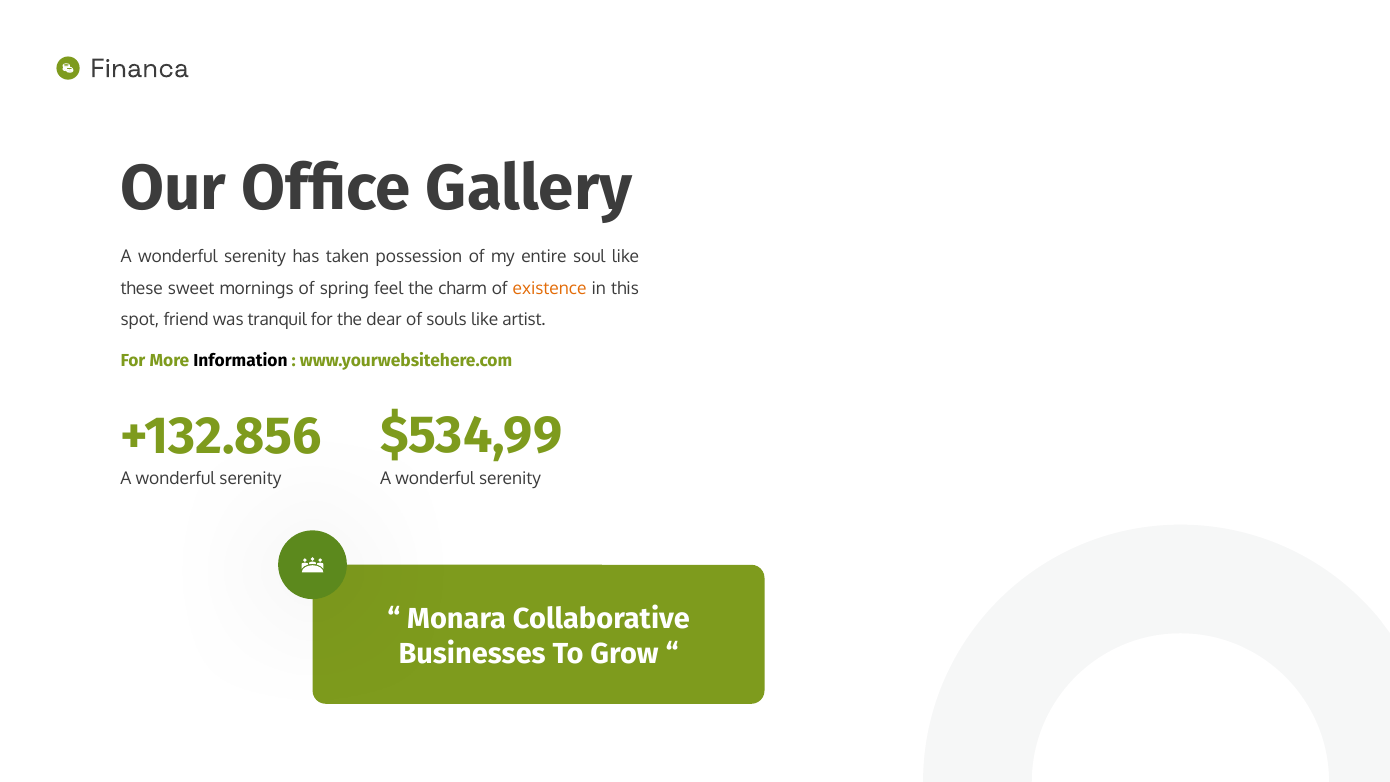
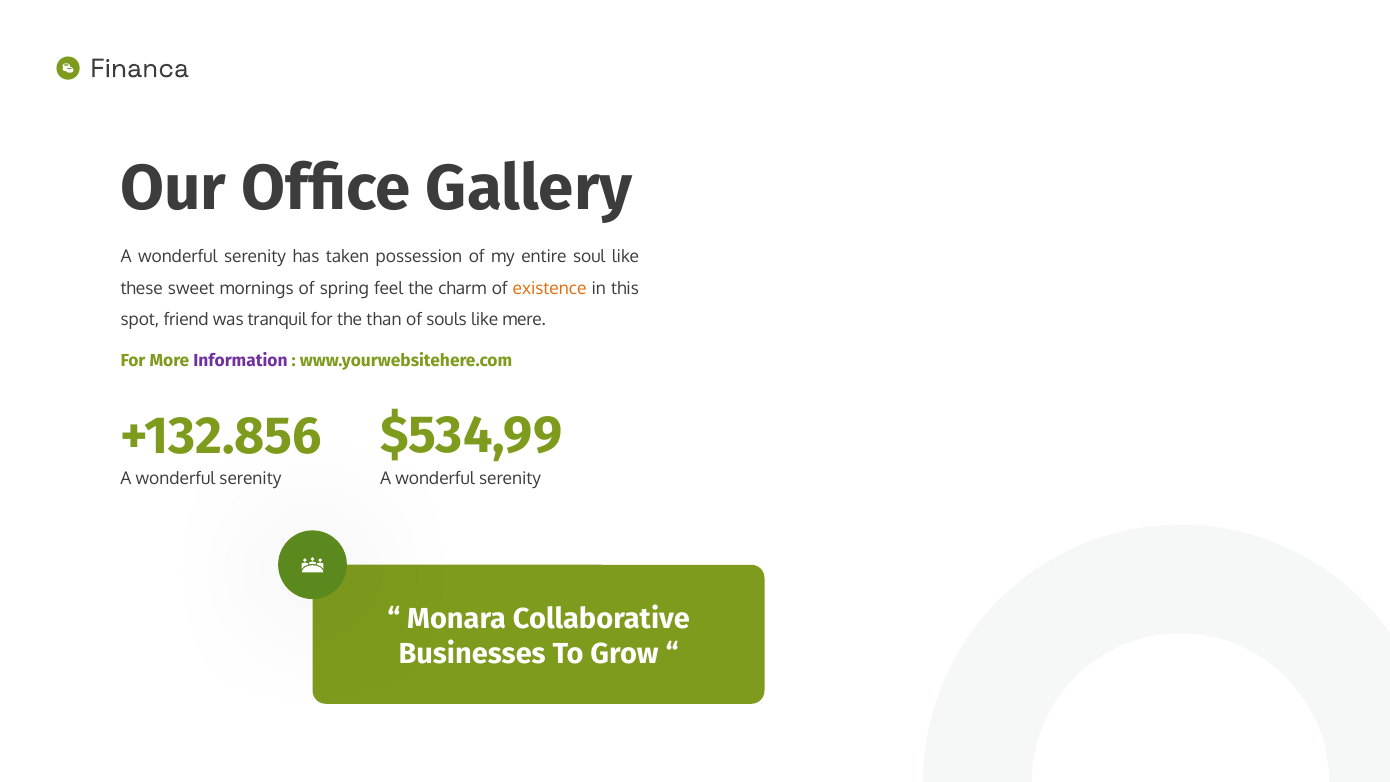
dear: dear -> than
artist: artist -> mere
Information colour: black -> purple
